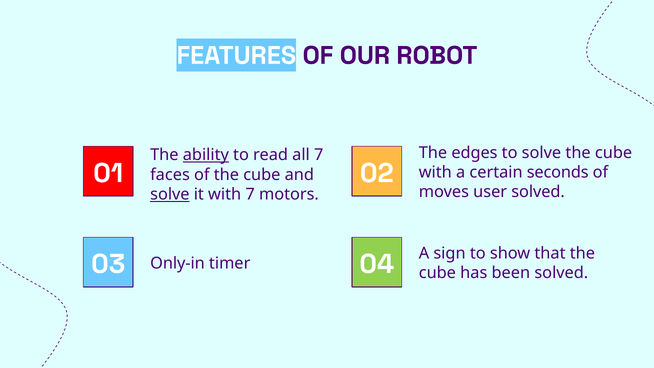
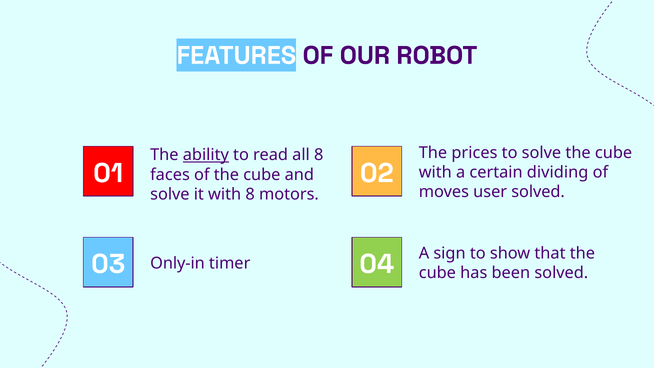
edges: edges -> prices
all 7: 7 -> 8
seconds: seconds -> dividing
solve at (170, 194) underline: present -> none
with 7: 7 -> 8
